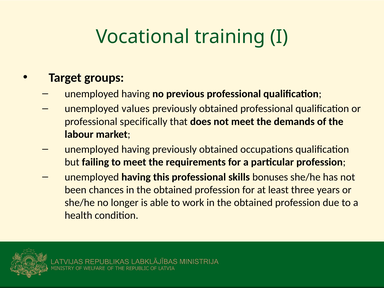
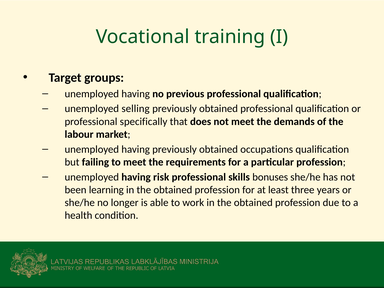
values: values -> selling
this: this -> risk
chances: chances -> learning
